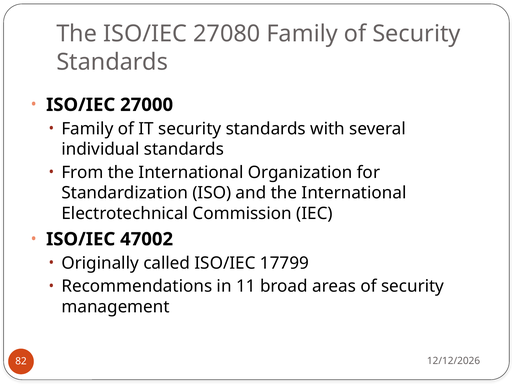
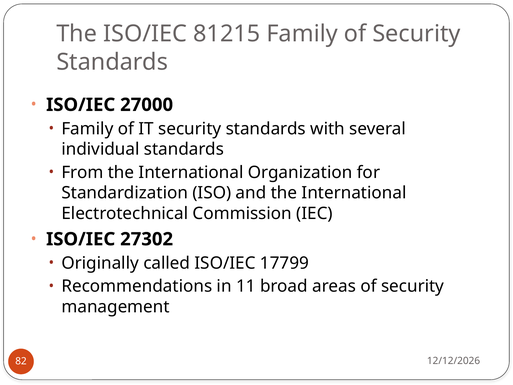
27080: 27080 -> 81215
47002: 47002 -> 27302
